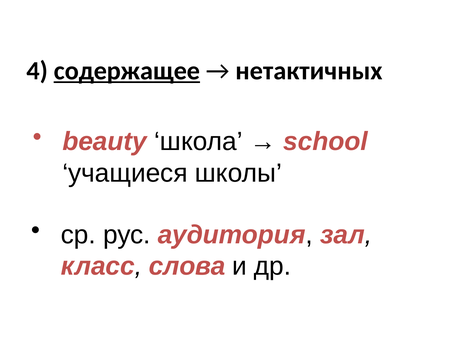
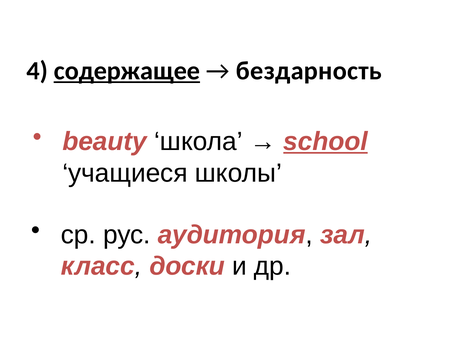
нетактичных: нетактичных -> бездарность
school underline: none -> present
слова: слова -> доски
